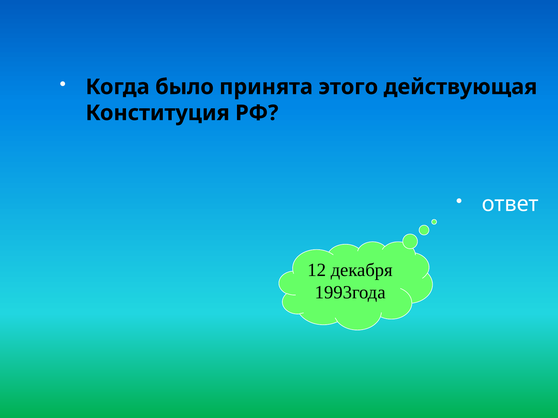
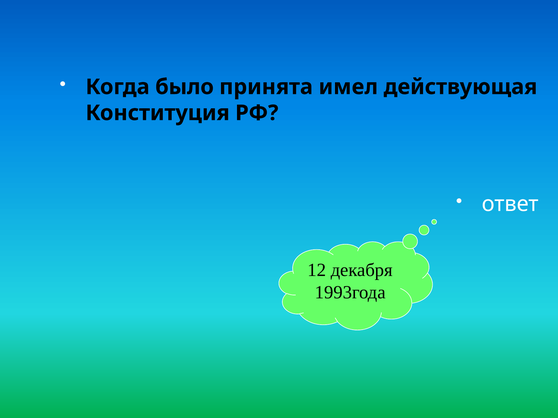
этого: этого -> имел
